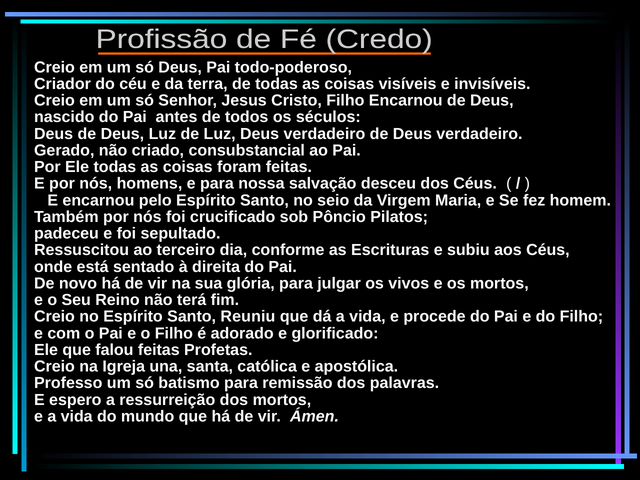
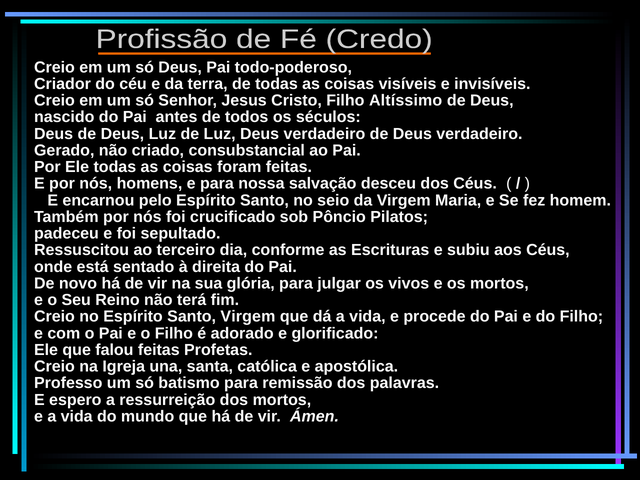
Filho Encarnou: Encarnou -> Altíssimo
Santo Reuniu: Reuniu -> Virgem
